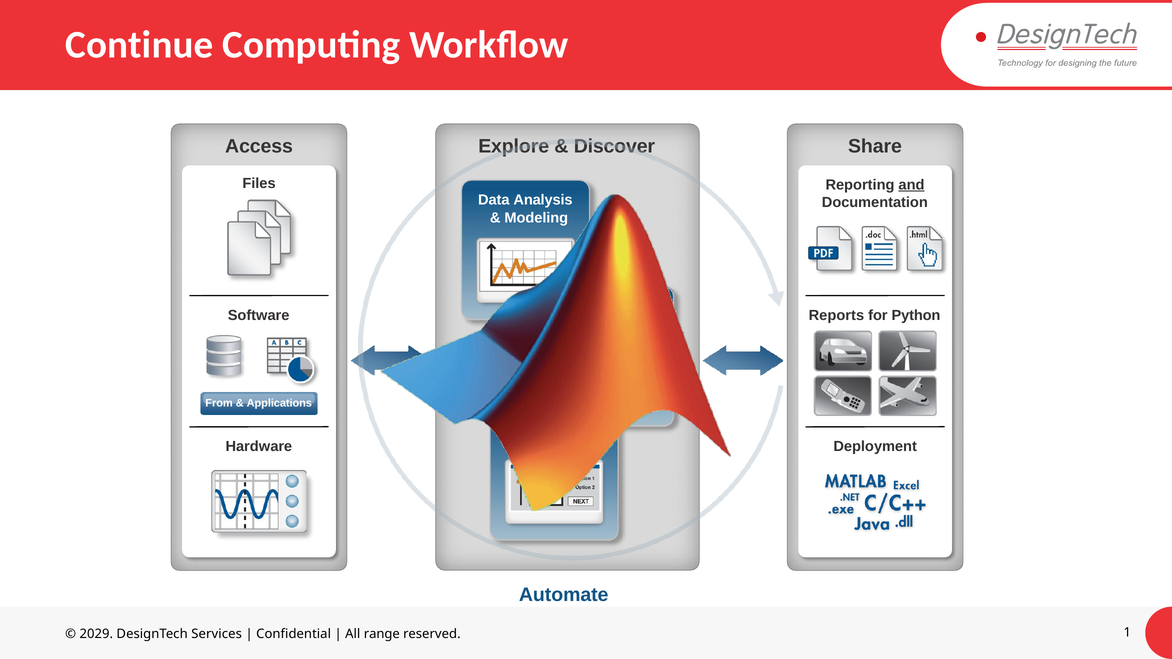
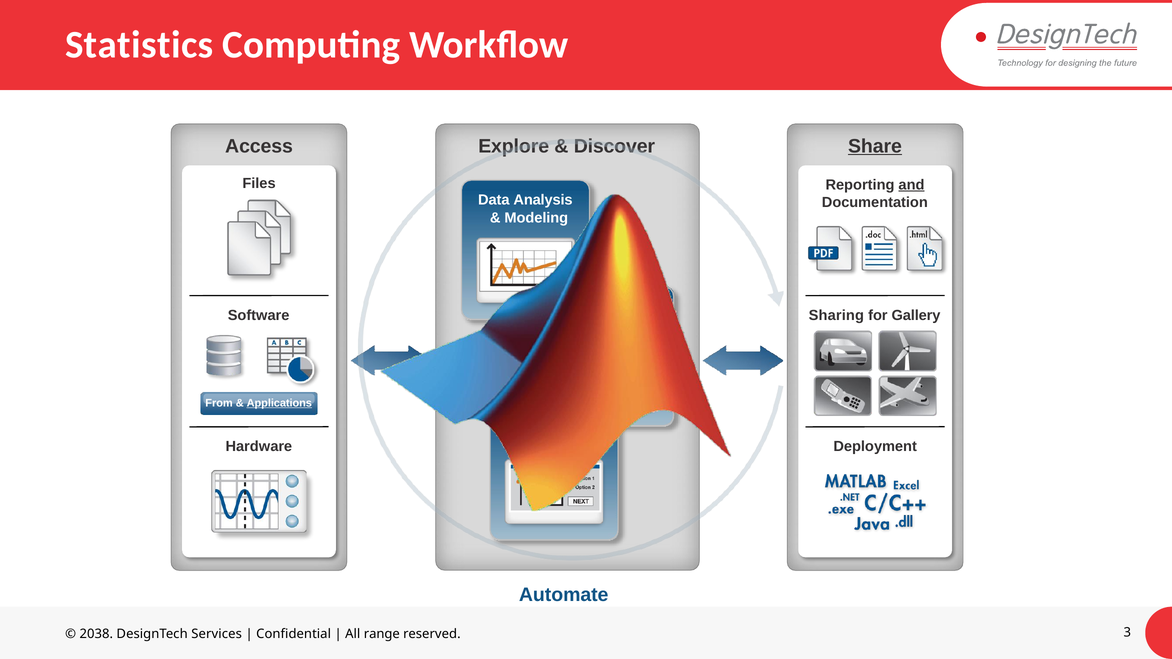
Continue: Continue -> Statistics
Share underline: none -> present
Reports: Reports -> Sharing
Python: Python -> Gallery
Applications underline: none -> present
2029: 2029 -> 2038
1: 1 -> 3
